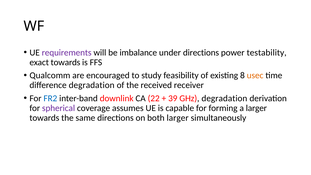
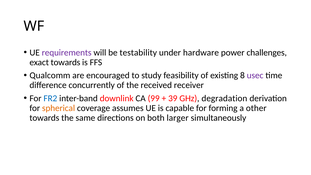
imbalance: imbalance -> testability
under directions: directions -> hardware
testability: testability -> challenges
usec colour: orange -> purple
difference degradation: degradation -> concurrently
22: 22 -> 99
spherical colour: purple -> orange
a larger: larger -> other
